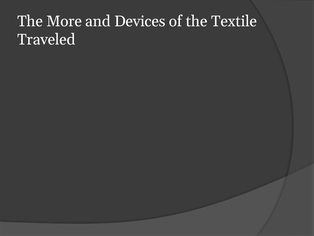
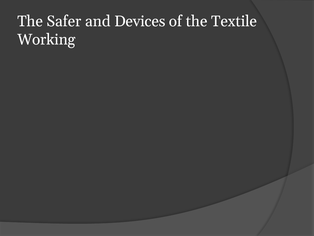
More: More -> Safer
Traveled: Traveled -> Working
